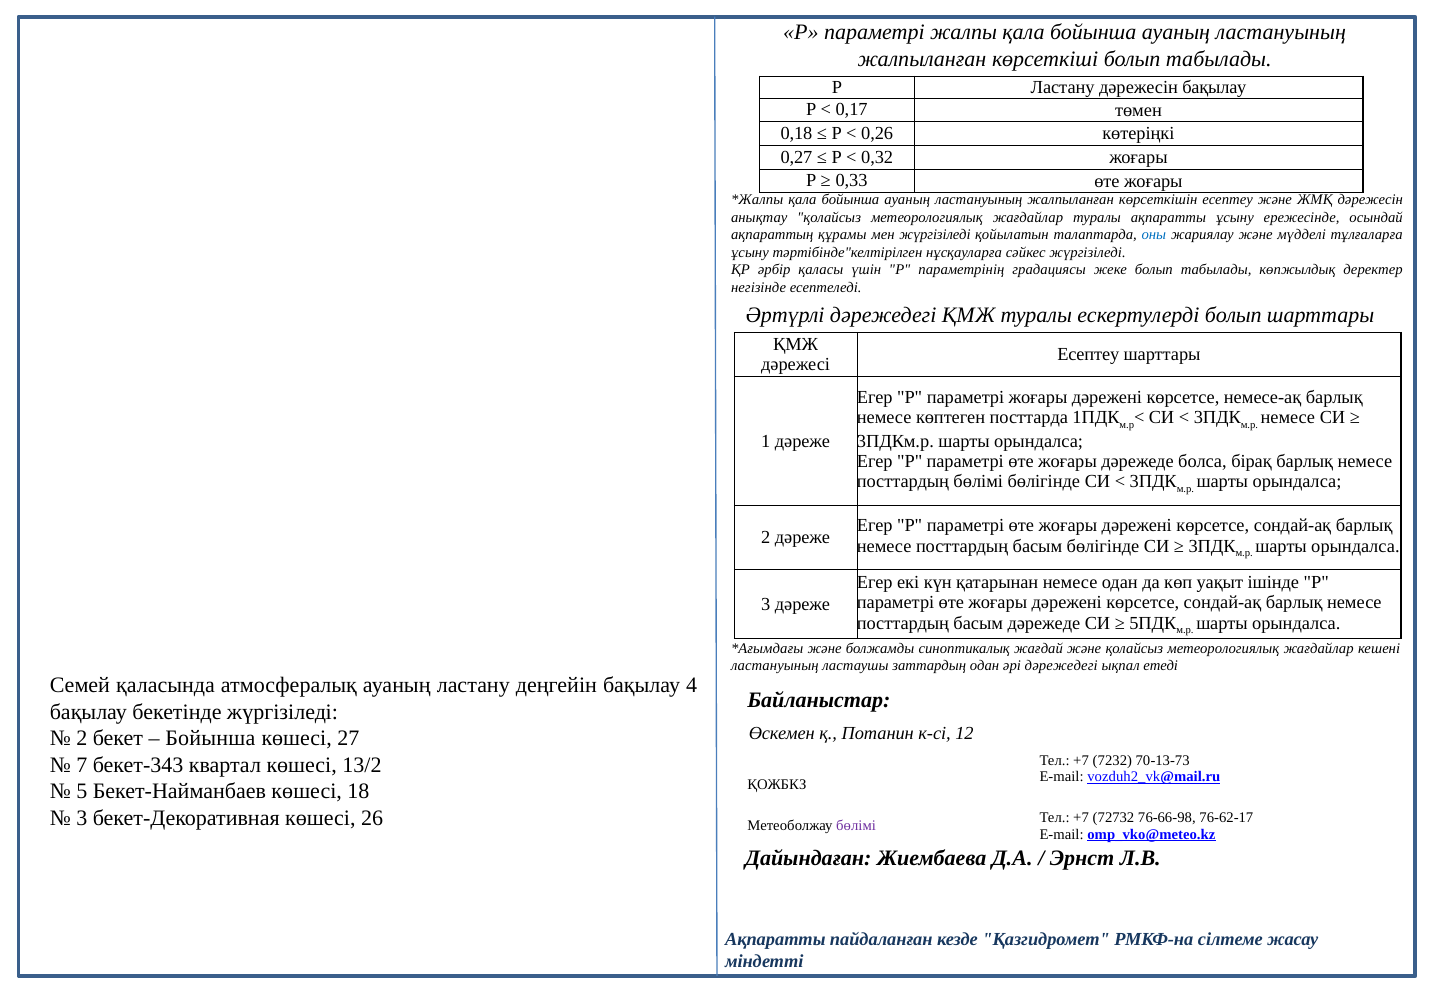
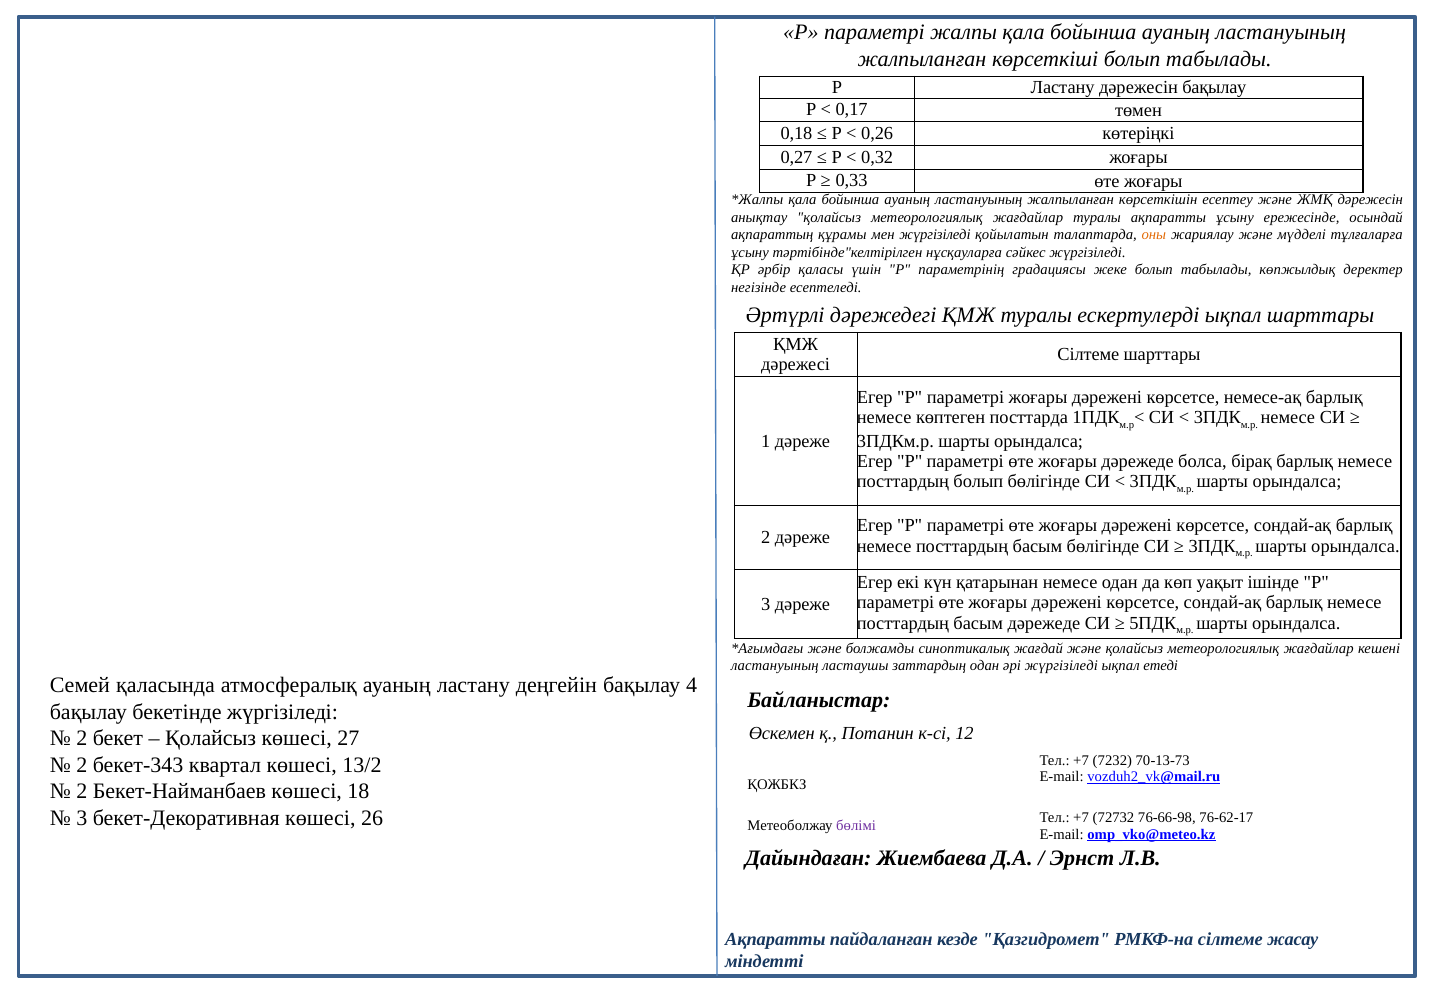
оны colour: blue -> orange
ескертулерді болып: болып -> ықпал
Есептеу at (1088, 355): Есептеу -> Сілтеме
посттардың бөлімі: бөлімі -> болып
әрі дәрежедегі: дәрежедегі -> жүргізіледі
Бойынша at (210, 738): Бойынша -> Қолайсыз
7 at (82, 765): 7 -> 2
5 at (82, 791): 5 -> 2
